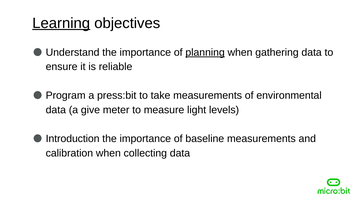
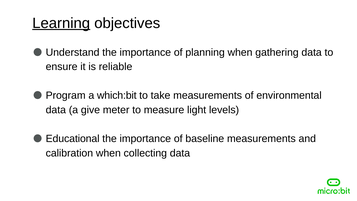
planning underline: present -> none
press:bit: press:bit -> which:bit
Introduction: Introduction -> Educational
